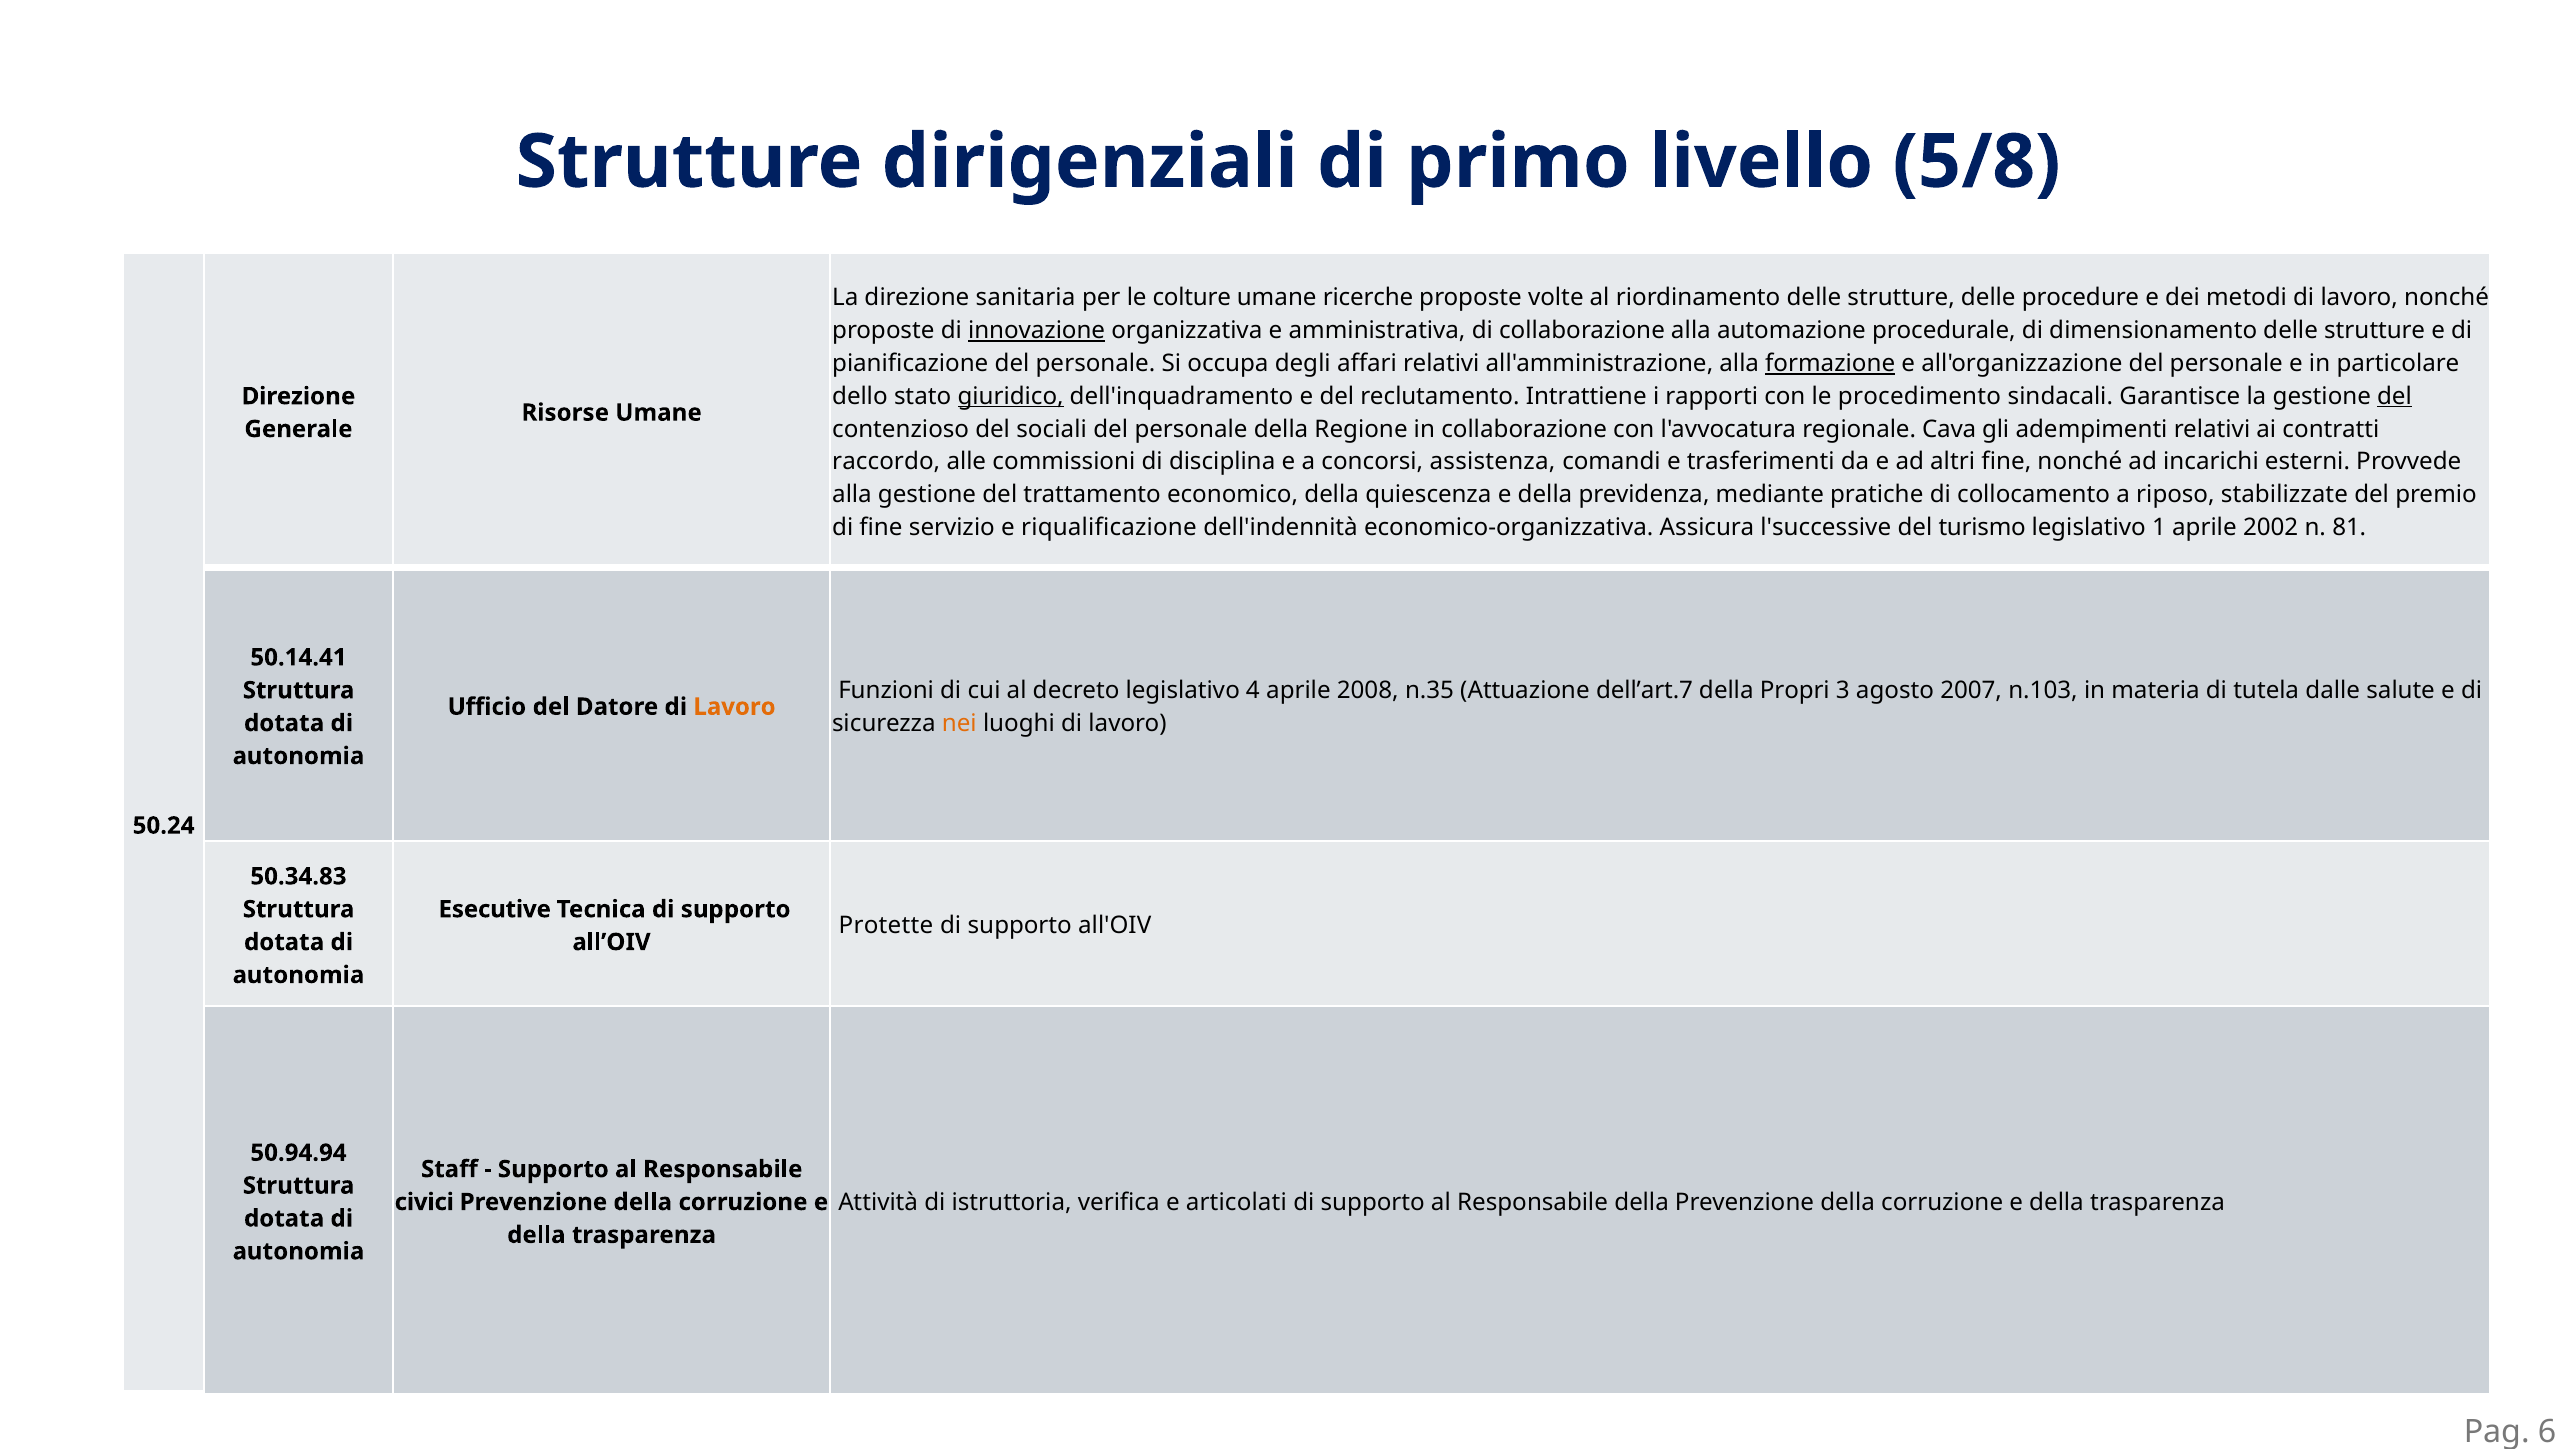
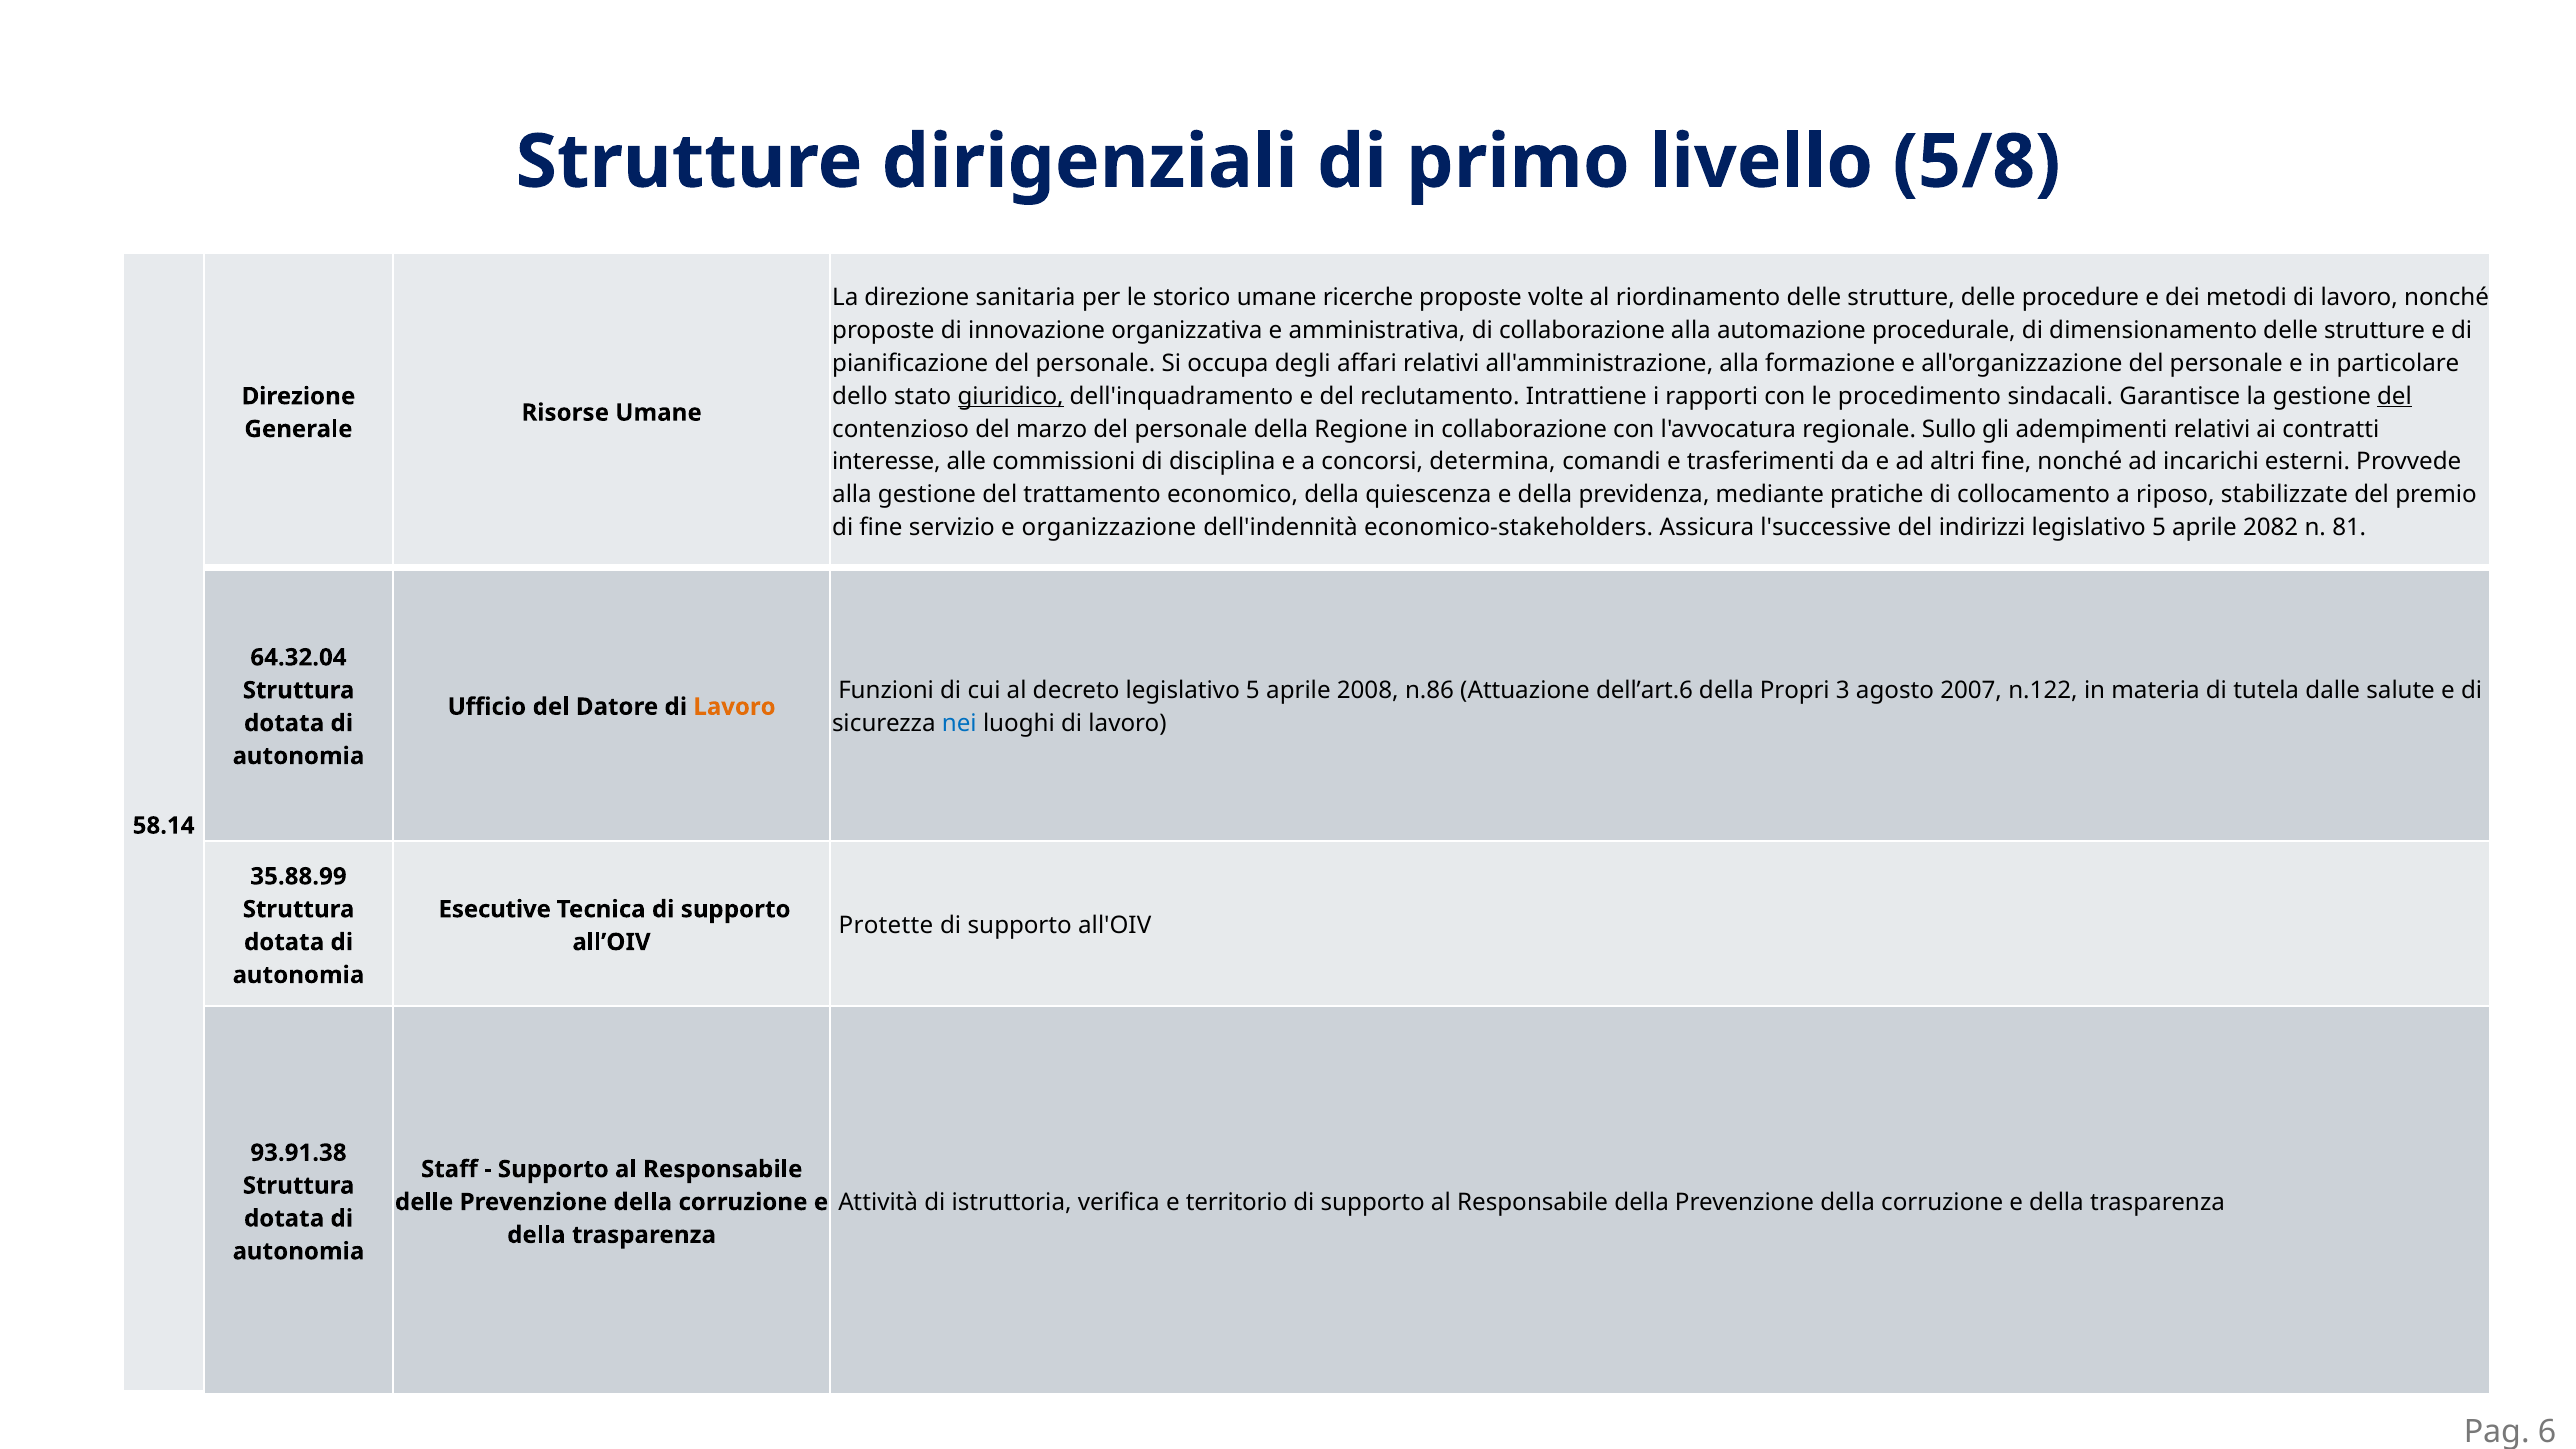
colture: colture -> storico
innovazione underline: present -> none
formazione underline: present -> none
sociali: sociali -> marzo
Cava: Cava -> Sullo
raccordo: raccordo -> interesse
assistenza: assistenza -> determina
riqualificazione: riqualificazione -> organizzazione
economico-organizzativa: economico-organizzativa -> economico-stakeholders
turismo: turismo -> indirizzi
1 at (2159, 528): 1 -> 5
2002: 2002 -> 2082
50.14.41: 50.14.41 -> 64.32.04
decreto legislativo 4: 4 -> 5
n.35: n.35 -> n.86
dell’art.7: dell’art.7 -> dell’art.6
n.103: n.103 -> n.122
nei colour: orange -> blue
50.24: 50.24 -> 58.14
50.34.83: 50.34.83 -> 35.88.99
50.94.94: 50.94.94 -> 93.91.38
articolati: articolati -> territorio
civici at (424, 1202): civici -> delle
